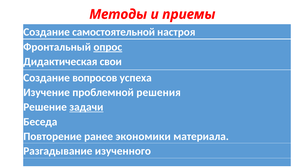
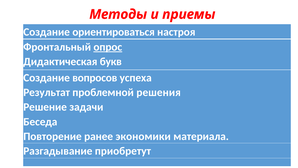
самостоятельной: самостоятельной -> ориентироваться
свои: свои -> букв
Изучение: Изучение -> Результат
задачи underline: present -> none
изученного: изученного -> приобретут
